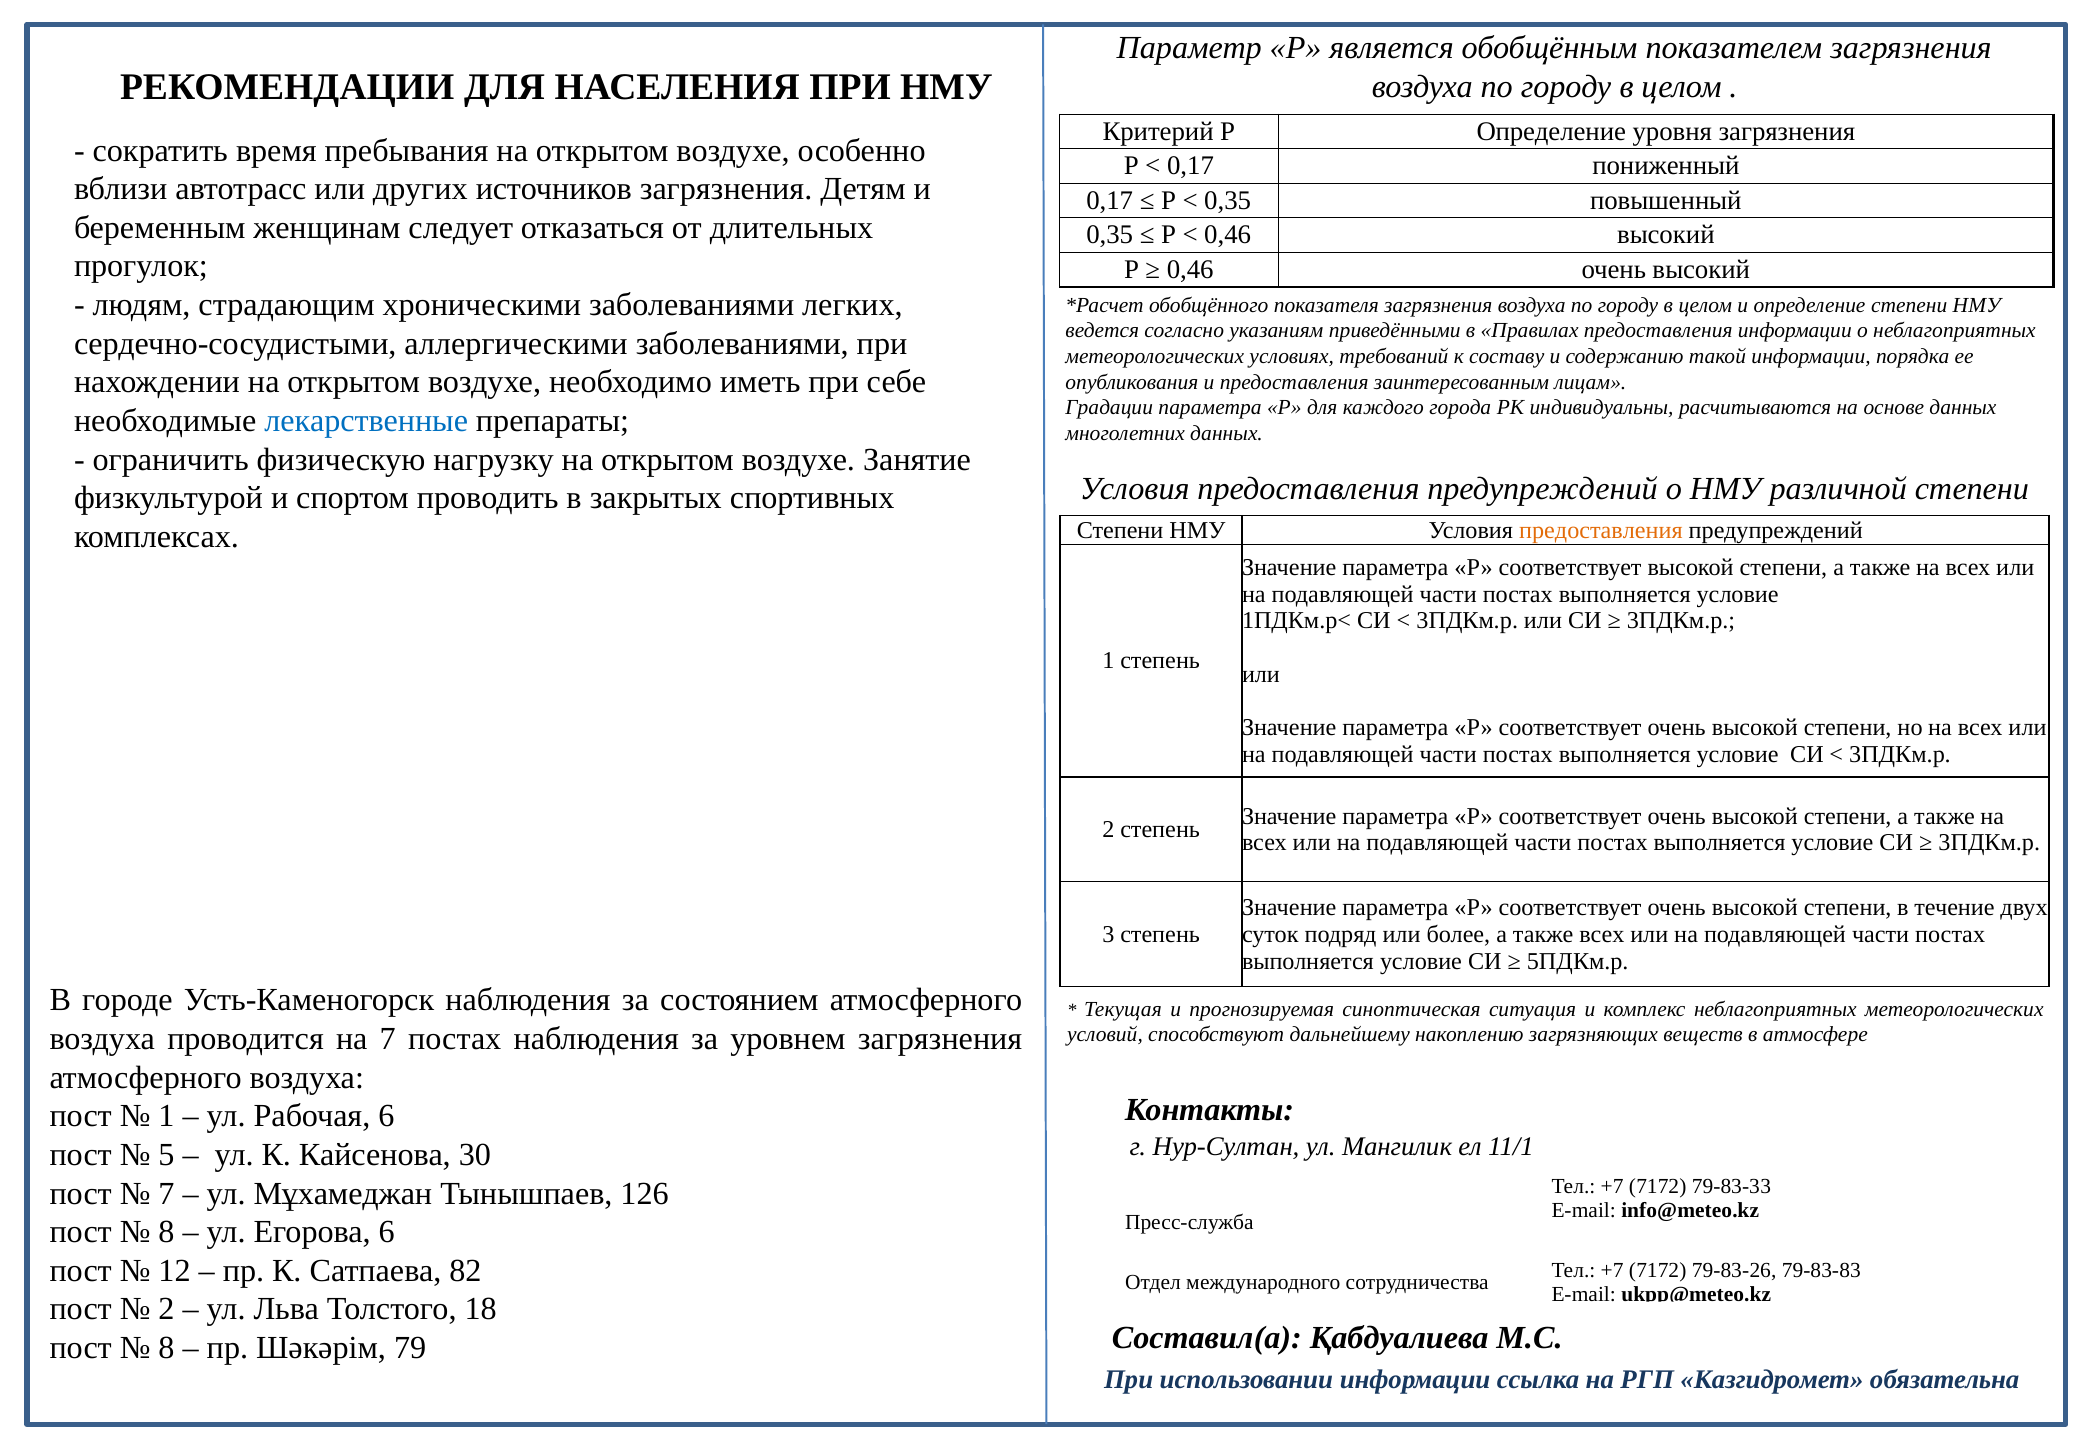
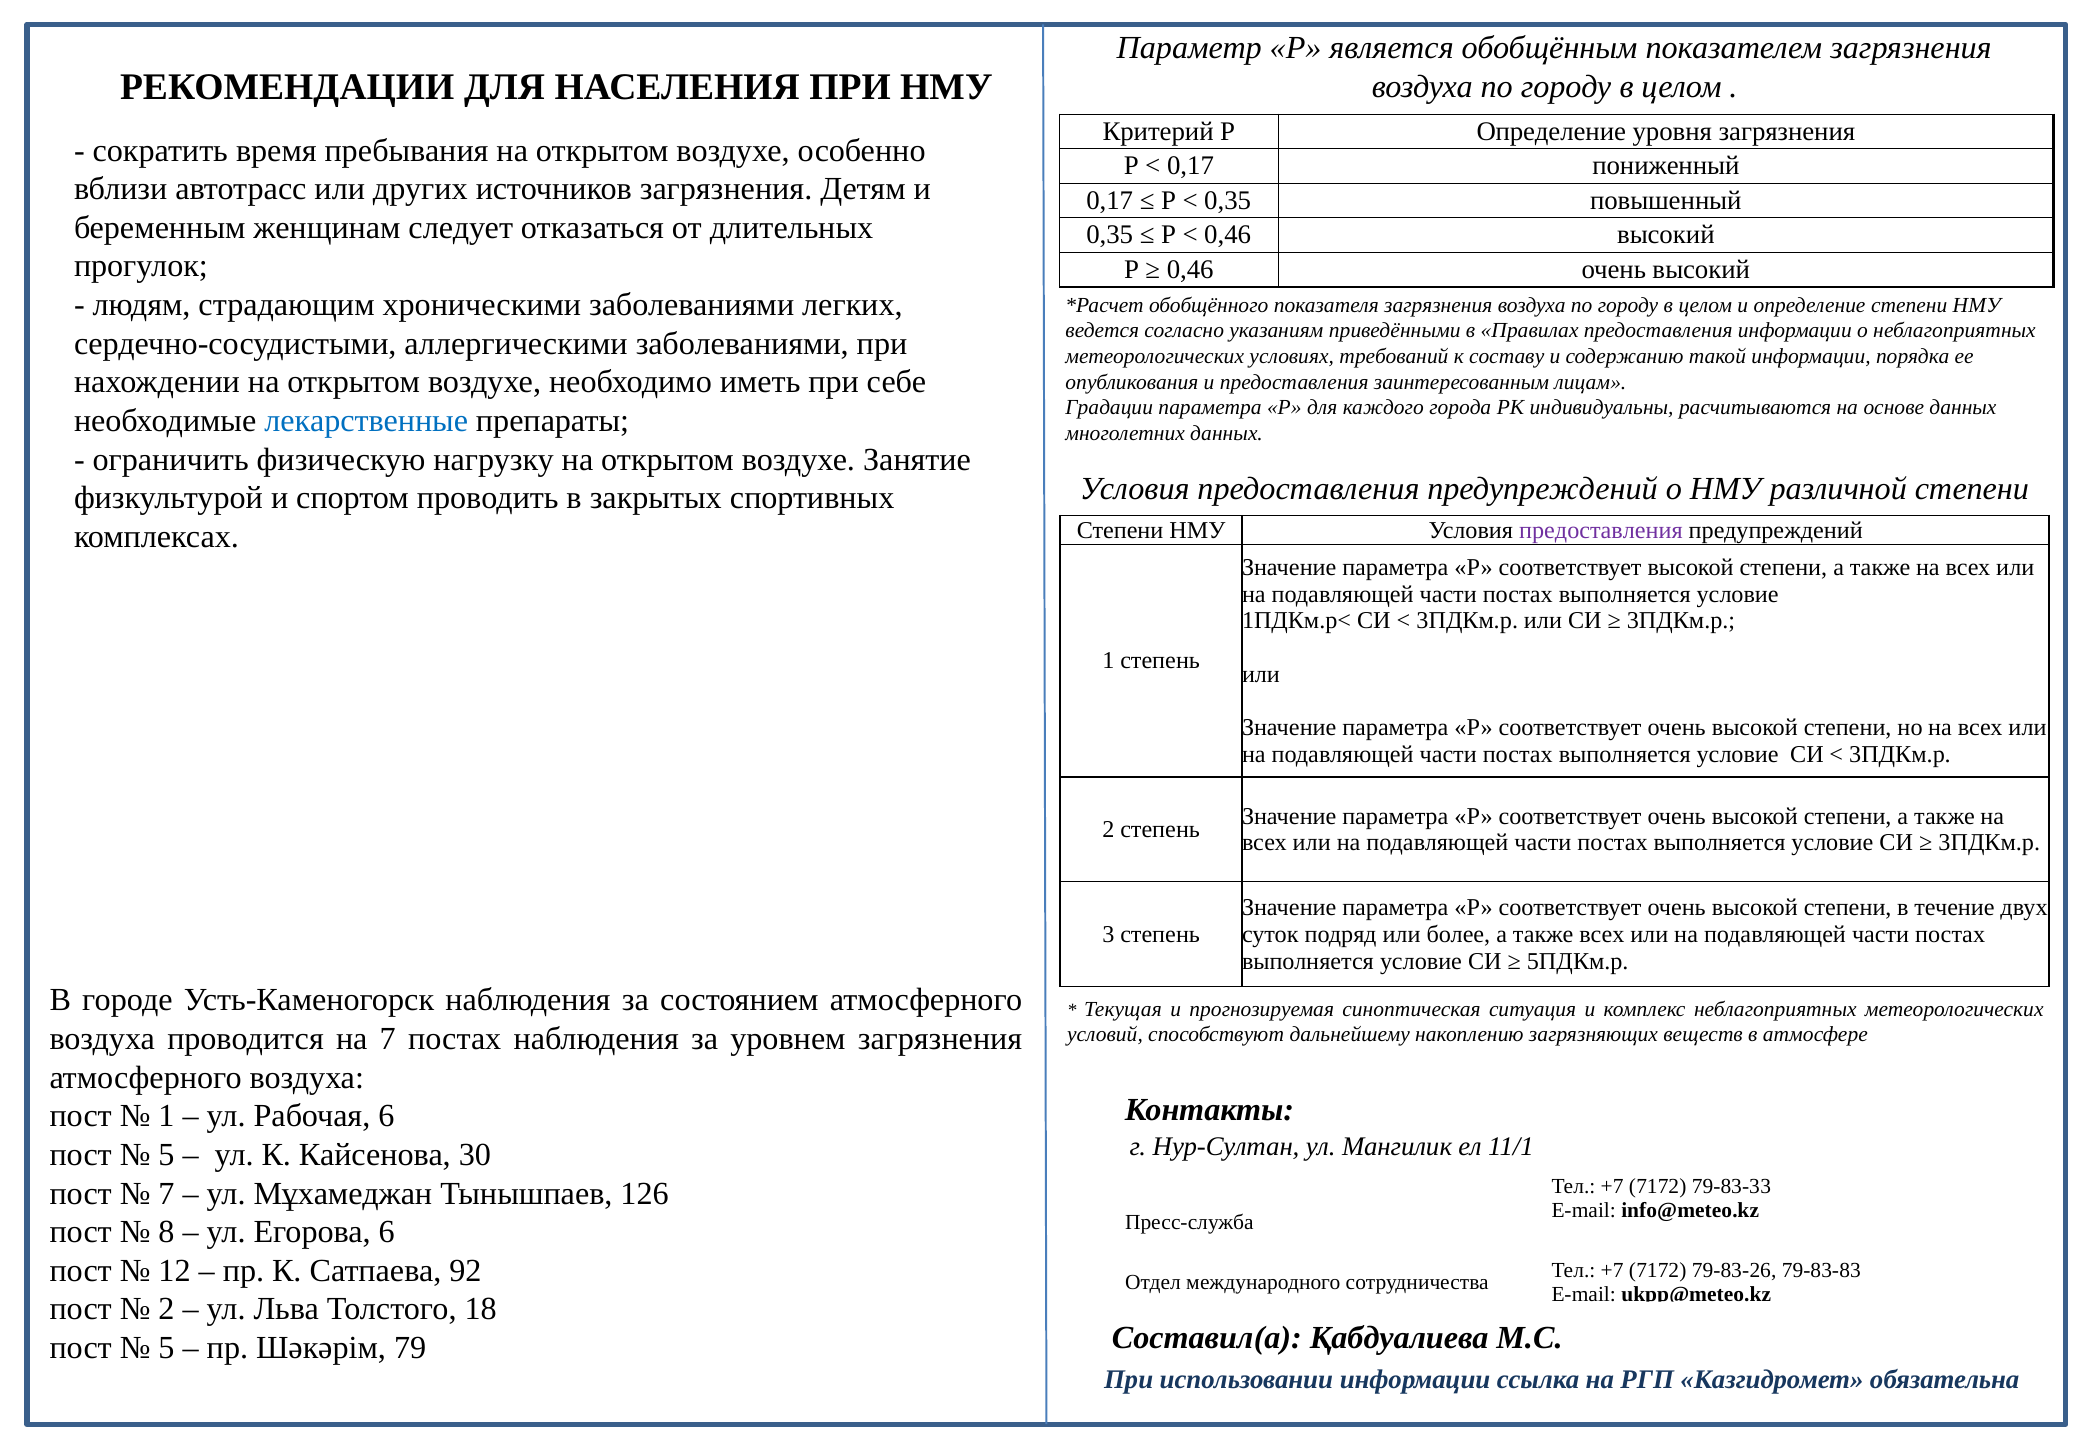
предоставления at (1601, 530) colour: orange -> purple
82: 82 -> 92
8 at (167, 1348): 8 -> 5
